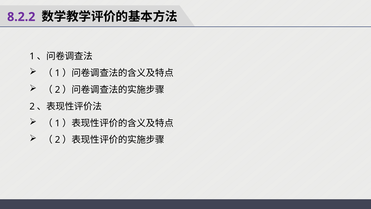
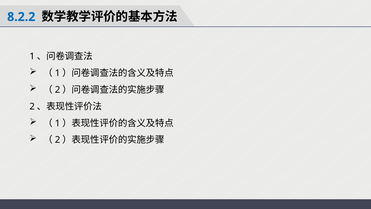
8.2.2 colour: purple -> blue
